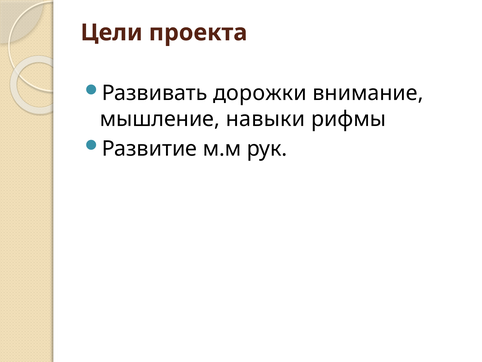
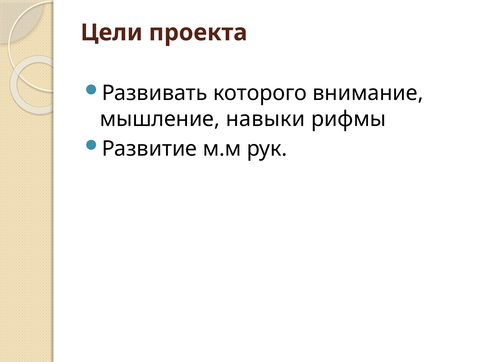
дорожки: дорожки -> которого
